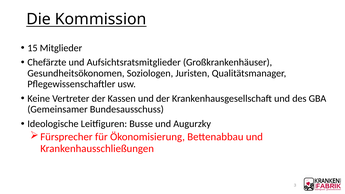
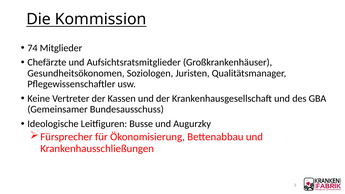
15: 15 -> 74
